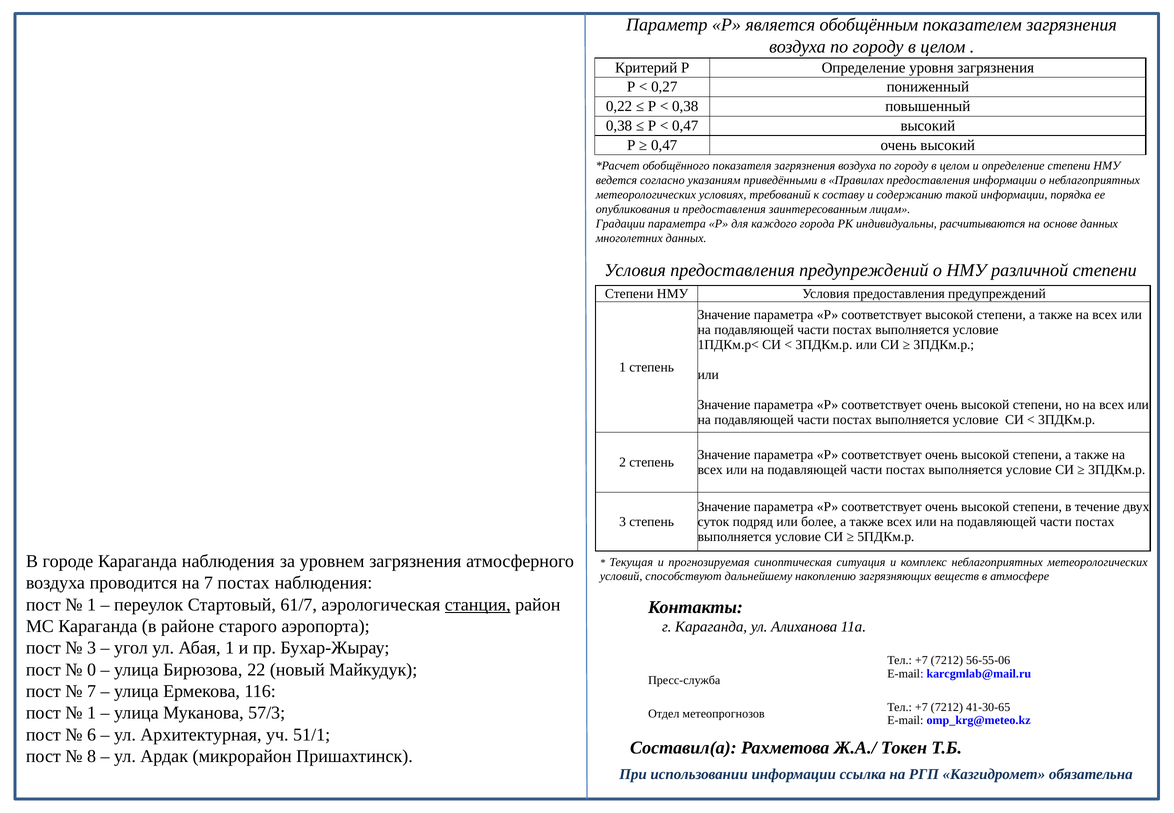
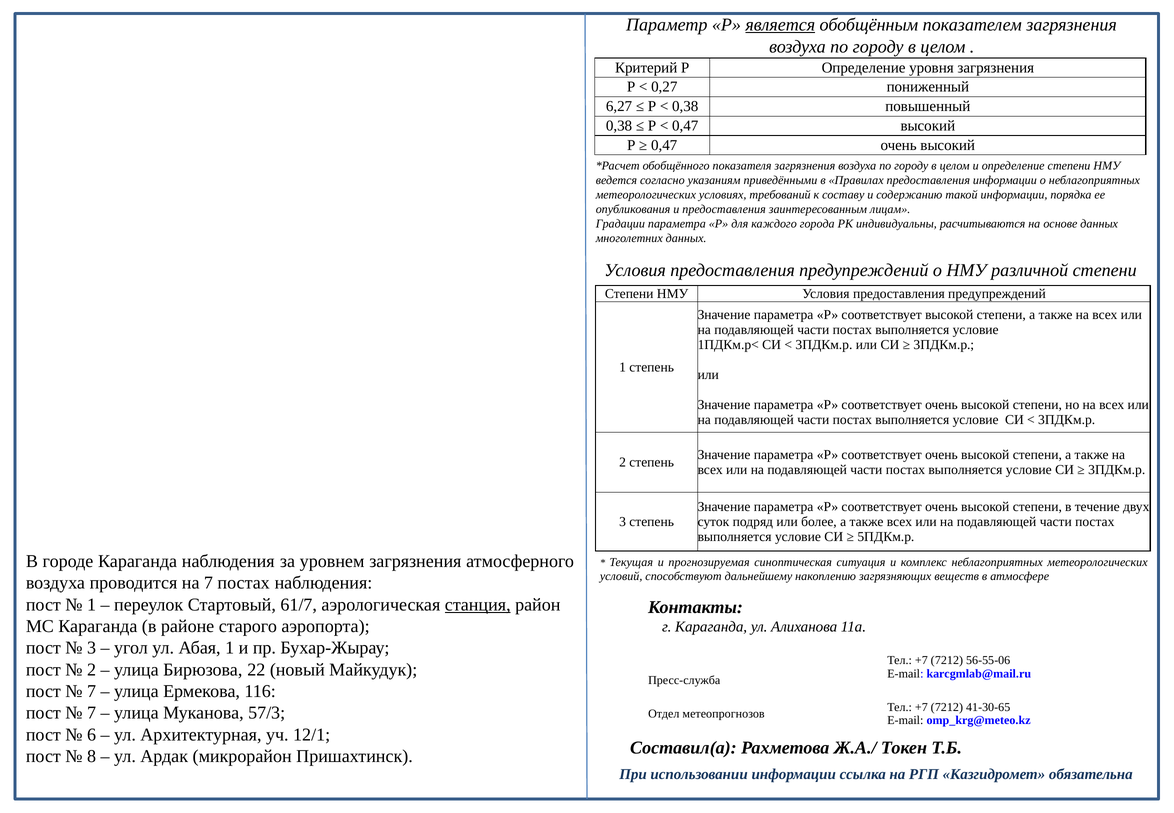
является underline: none -> present
0,22: 0,22 -> 6,27
0 at (92, 669): 0 -> 2
1 at (92, 713): 1 -> 7
51/1: 51/1 -> 12/1
